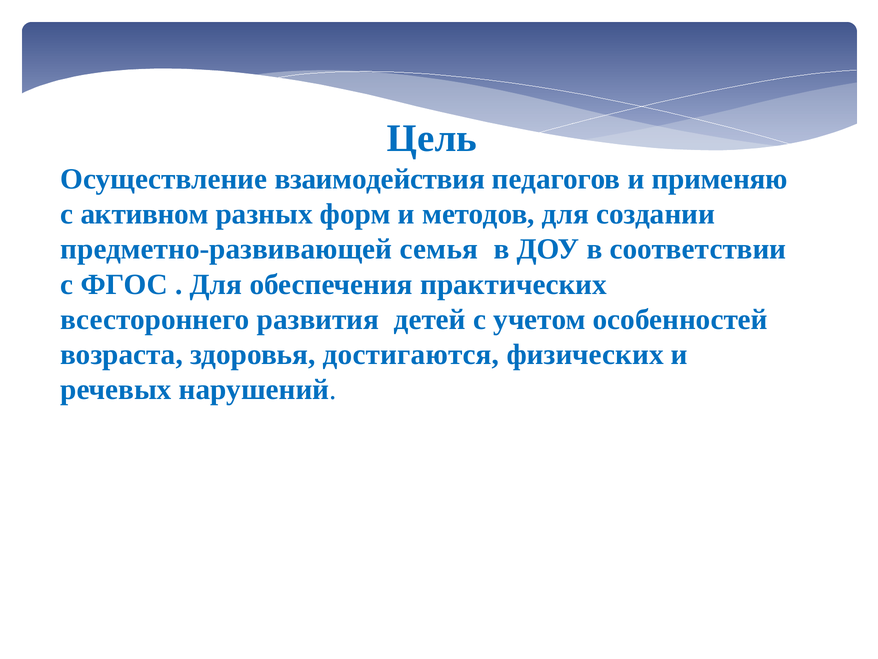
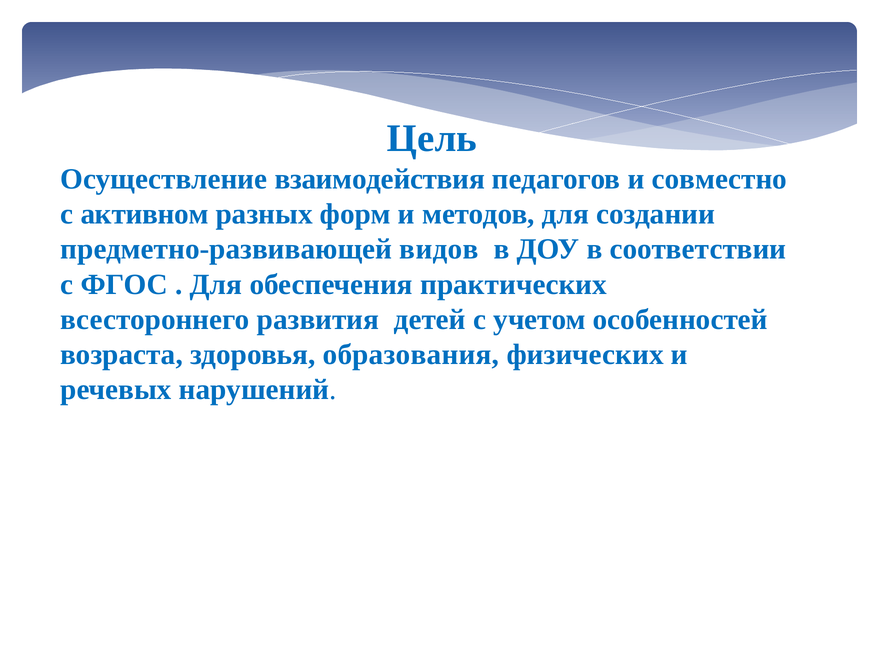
применяю: применяю -> совместно
семья: семья -> видов
достигаются: достигаются -> образования
